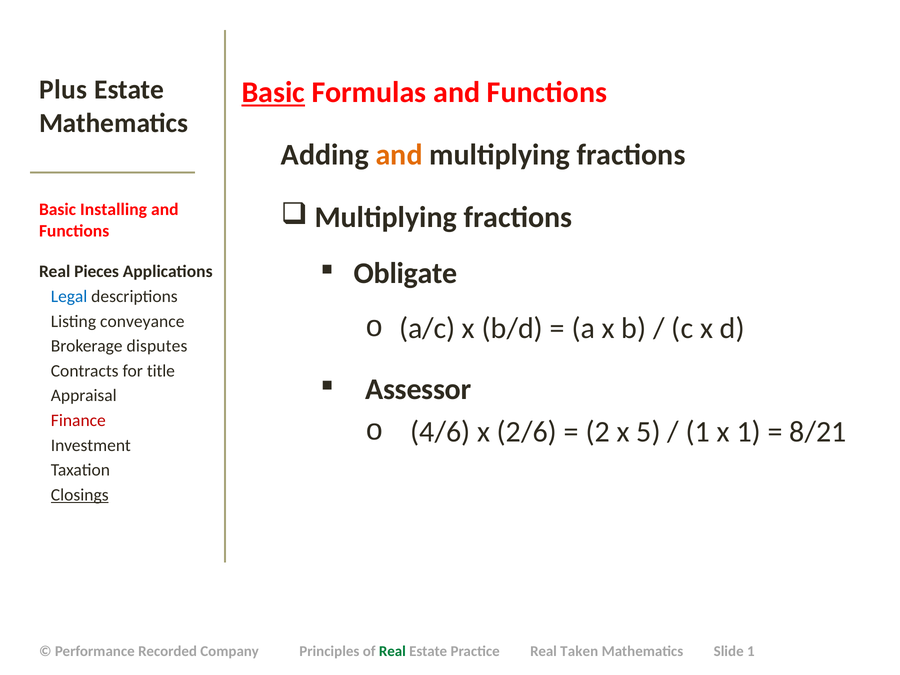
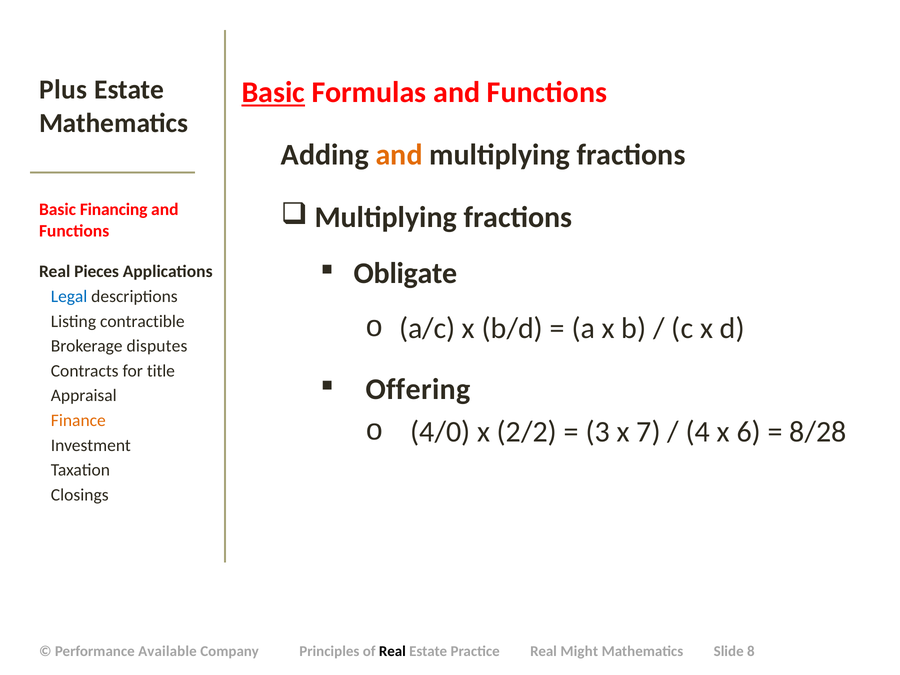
Installing: Installing -> Financing
conveyance: conveyance -> contractible
Assessor: Assessor -> Offering
Finance colour: red -> orange
4/6: 4/6 -> 4/0
2/6: 2/6 -> 2/2
2: 2 -> 3
5: 5 -> 7
1 at (698, 432): 1 -> 4
x 1: 1 -> 6
8/21: 8/21 -> 8/28
Closings underline: present -> none
Recorded: Recorded -> Available
Real at (392, 651) colour: green -> black
Taken: Taken -> Might
Slide 1: 1 -> 8
